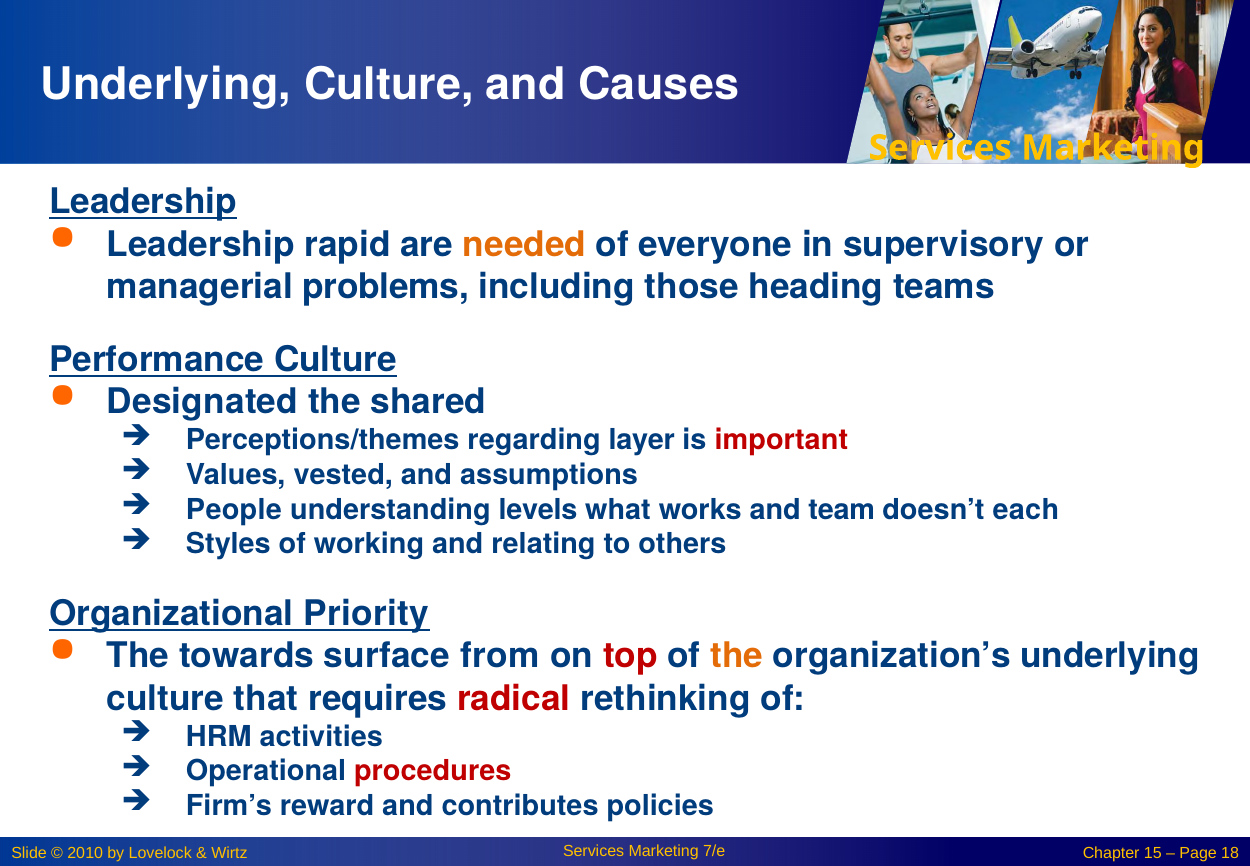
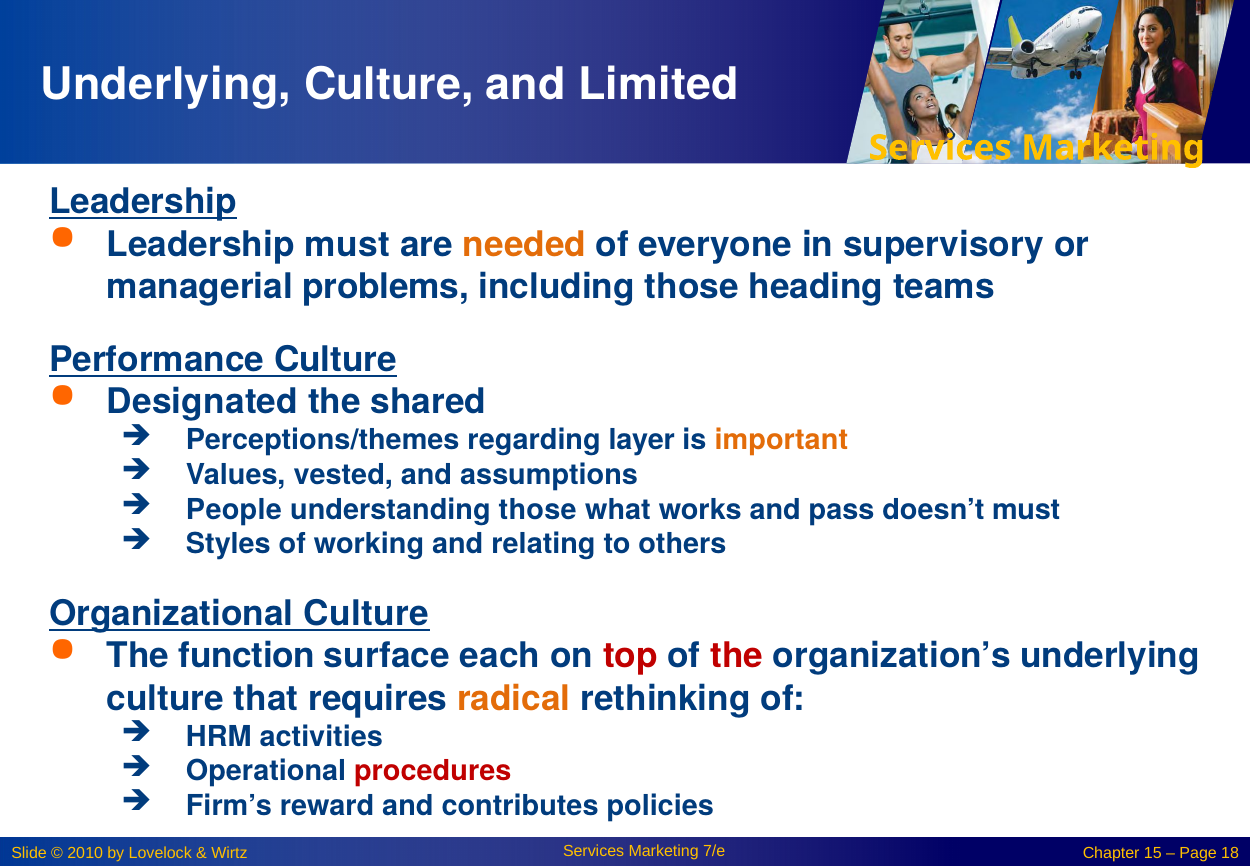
Causes: Causes -> Limited
Leadership rapid: rapid -> must
important colour: red -> orange
understanding levels: levels -> those
team: team -> pass
doesn’t each: each -> must
Organizational Priority: Priority -> Culture
towards: towards -> function
from: from -> each
the at (737, 656) colour: orange -> red
radical colour: red -> orange
